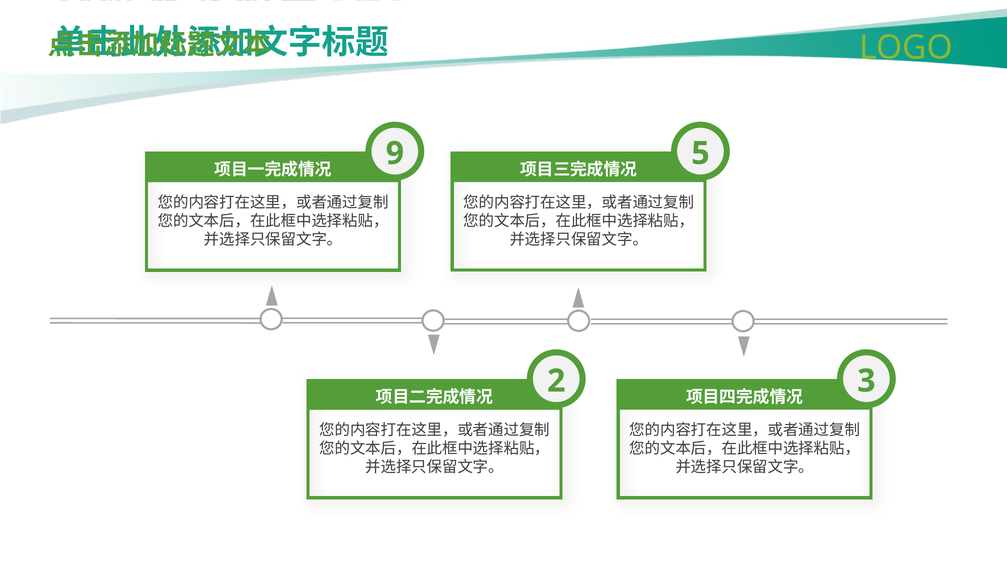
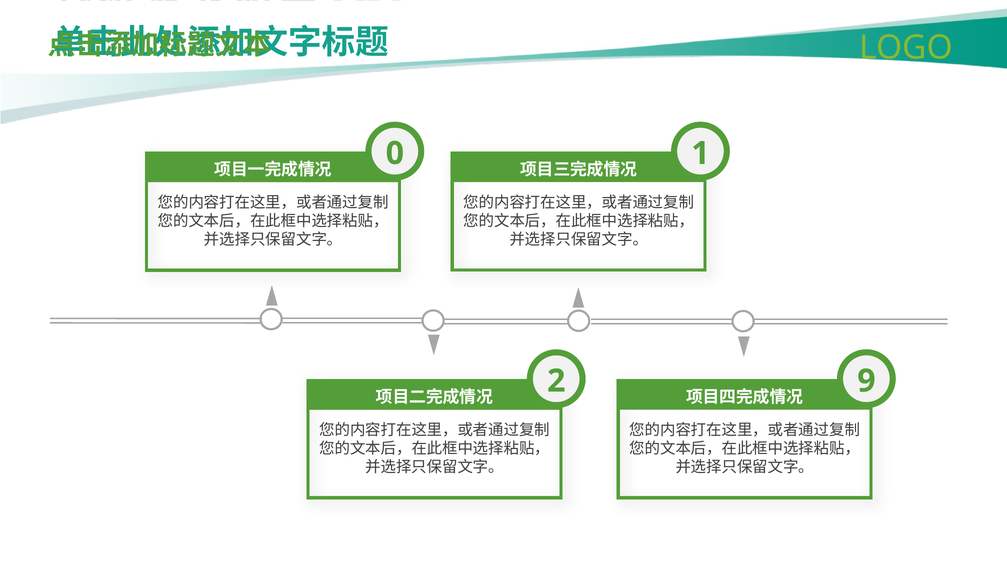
9 at (395, 153): 9 -> 0
5 at (700, 153): 5 -> 1
3: 3 -> 9
